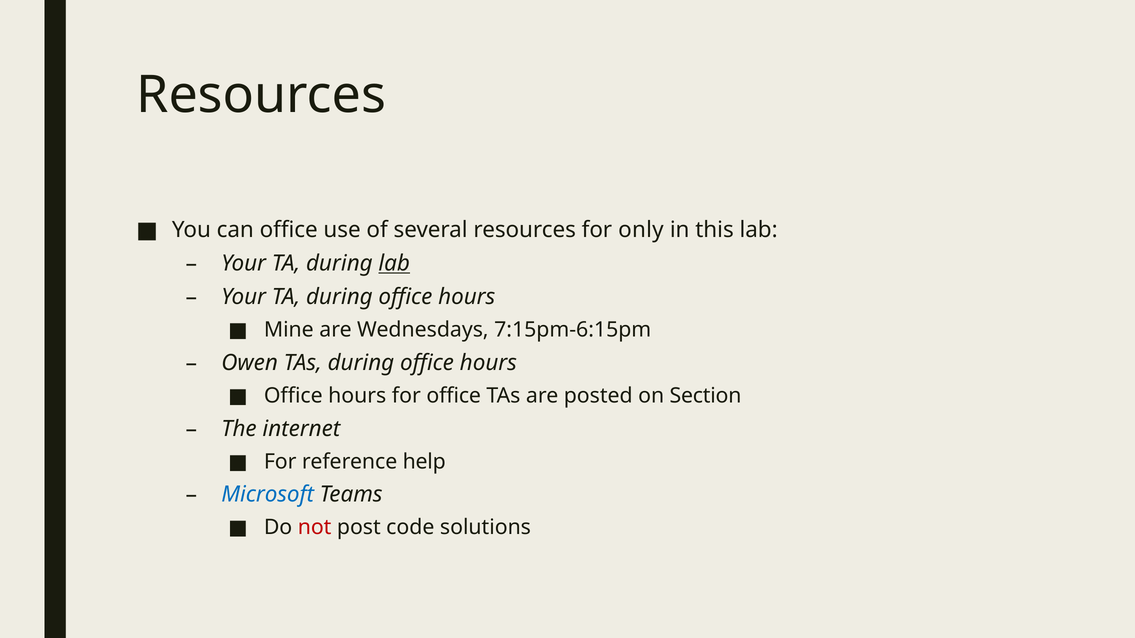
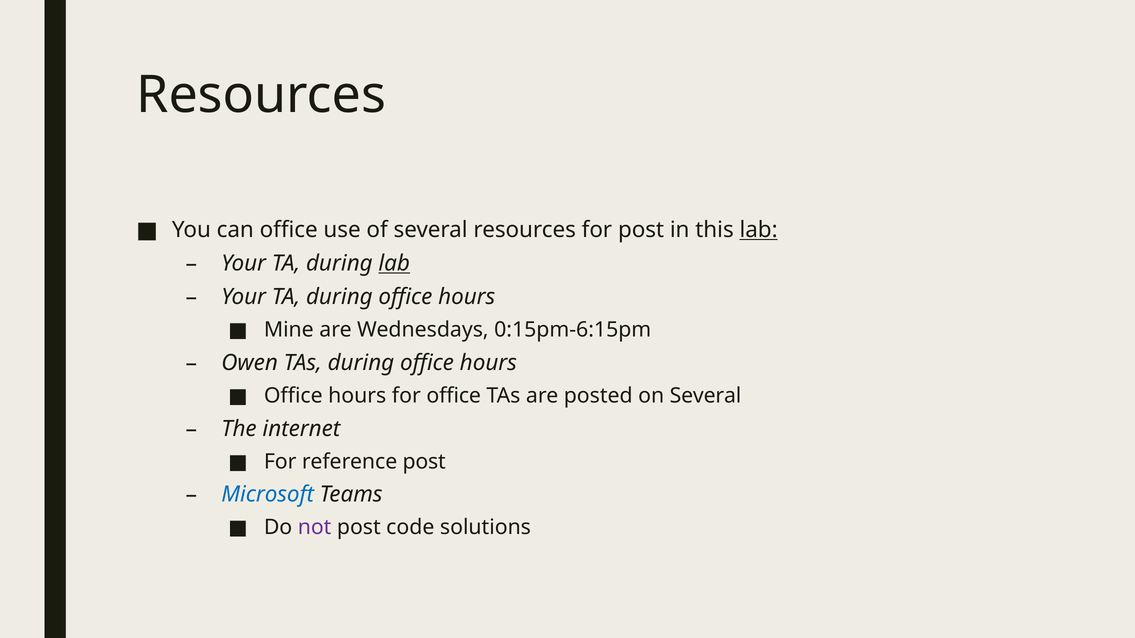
for only: only -> post
lab at (759, 230) underline: none -> present
7:15pm-6:15pm: 7:15pm-6:15pm -> 0:15pm-6:15pm
on Section: Section -> Several
reference help: help -> post
not colour: red -> purple
